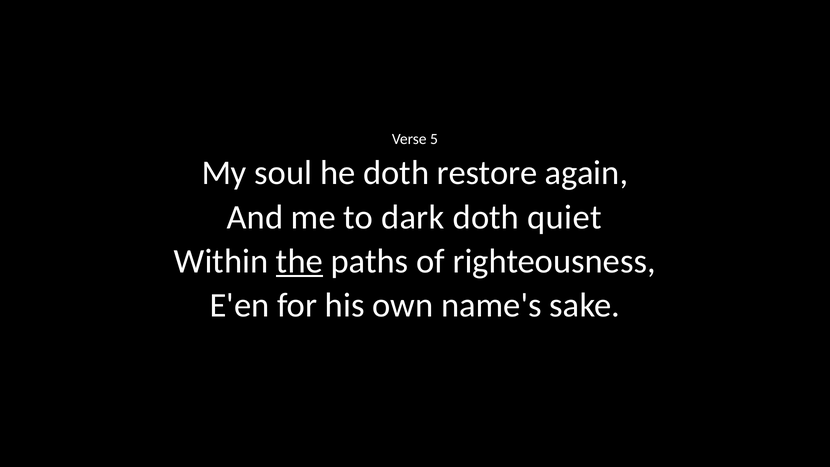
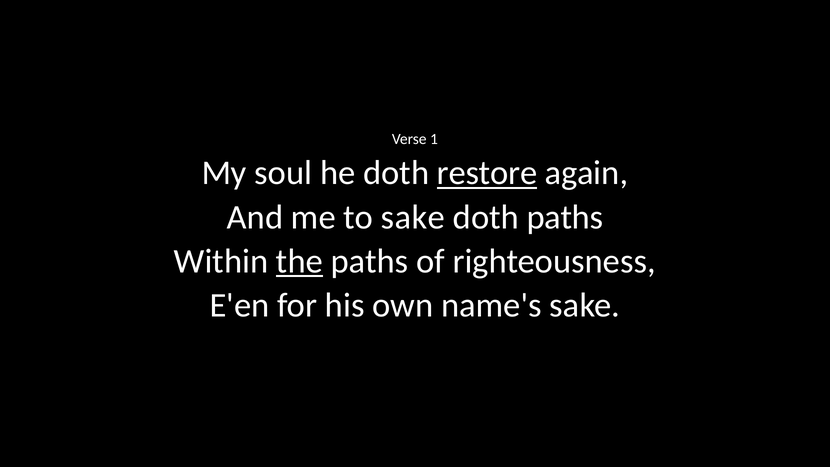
5: 5 -> 1
restore underline: none -> present
to dark: dark -> sake
doth quiet: quiet -> paths
